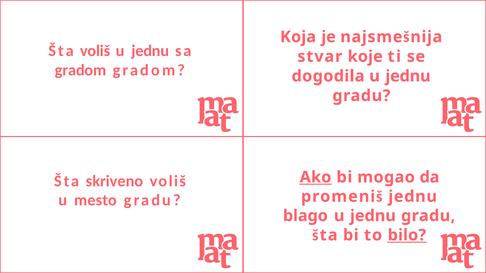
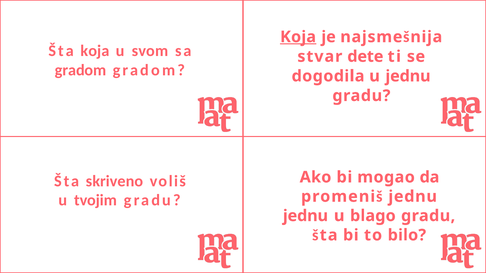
Koja at (298, 37) underline: none -> present
Šta voliš: voliš -> koja
jednu at (150, 51): jednu -> svom
koje: koje -> dete
Ako underline: present -> none
mesto: mesto -> tvojim
blago at (305, 216): blago -> jednu
jednu at (373, 216): jednu -> blago
bilo underline: present -> none
